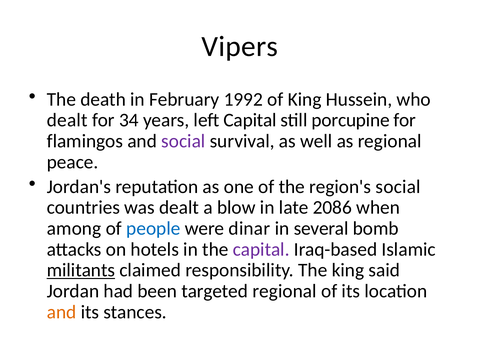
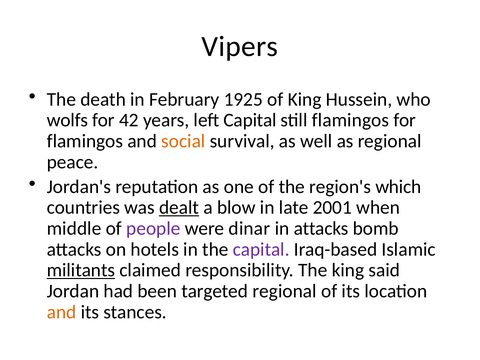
1992: 1992 -> 1925
dealt at (67, 120): dealt -> wolfs
34: 34 -> 42
still porcupine: porcupine -> flamingos
social at (183, 141) colour: purple -> orange
region's social: social -> which
dealt at (179, 208) underline: none -> present
2086: 2086 -> 2001
among: among -> middle
people colour: blue -> purple
in several: several -> attacks
